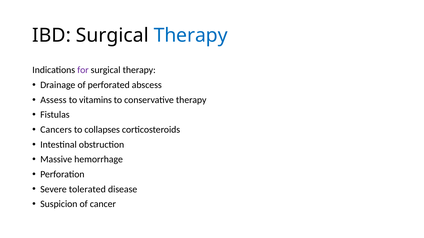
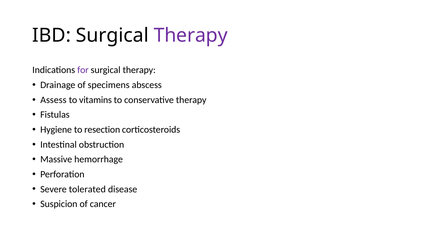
Therapy at (191, 36) colour: blue -> purple
perforated: perforated -> specimens
Cancers: Cancers -> Hygiene
collapses: collapses -> resection
